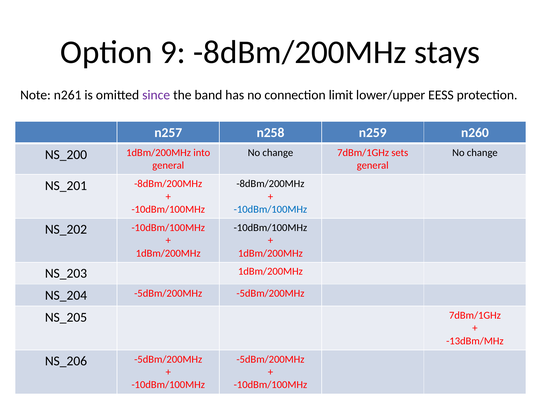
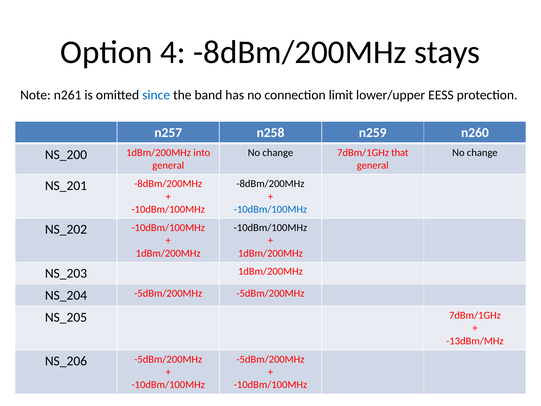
9: 9 -> 4
since colour: purple -> blue
sets: sets -> that
